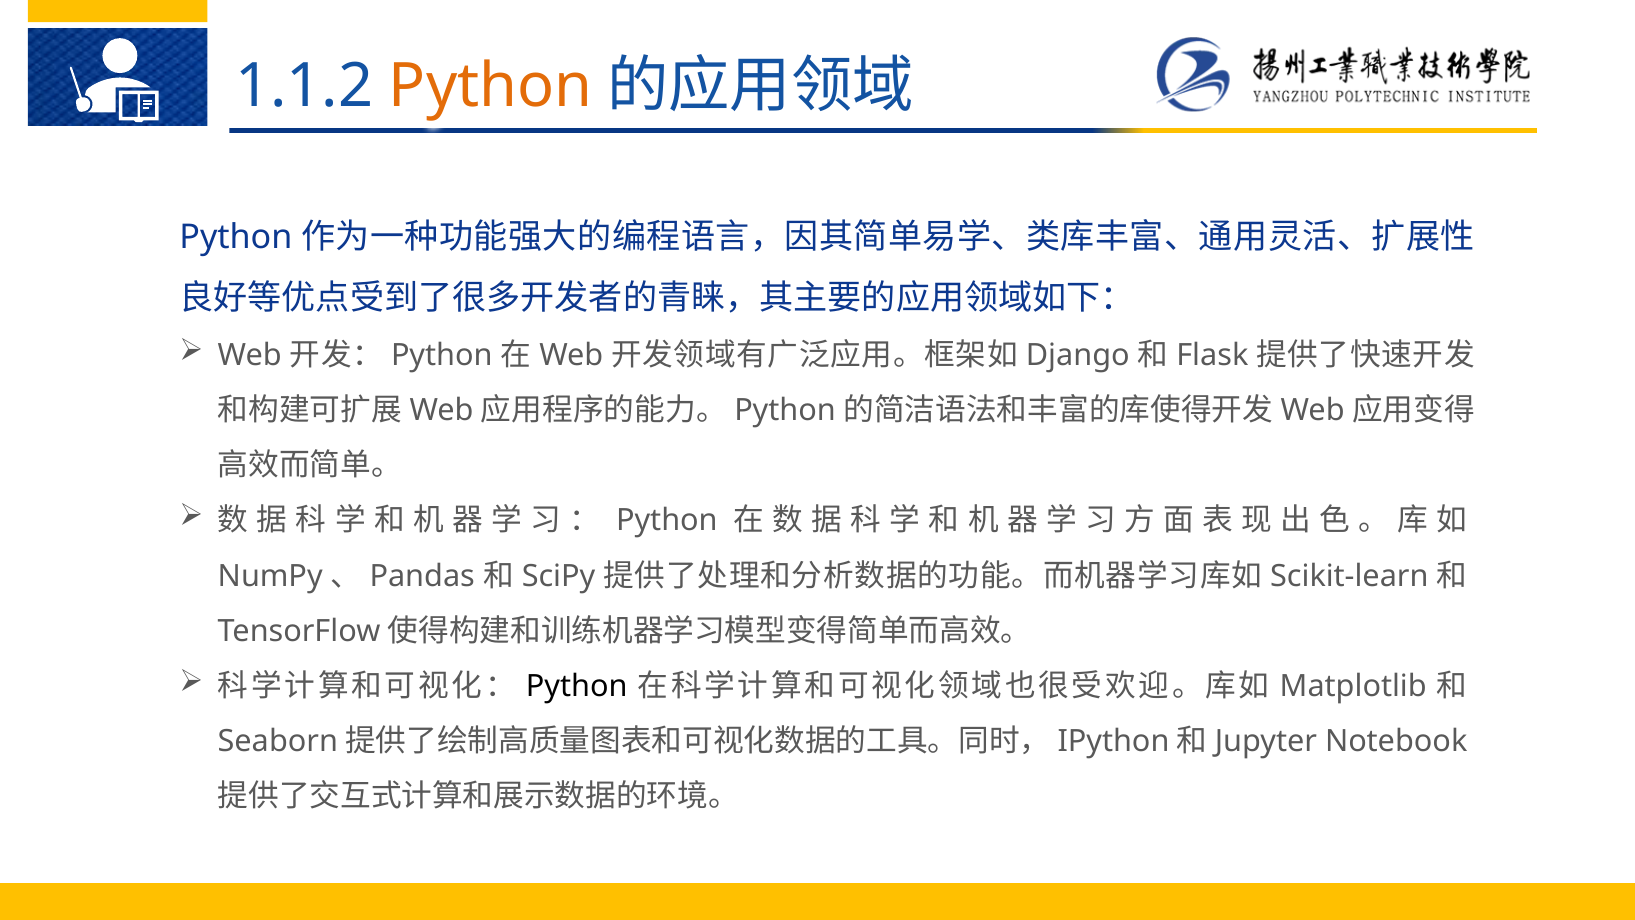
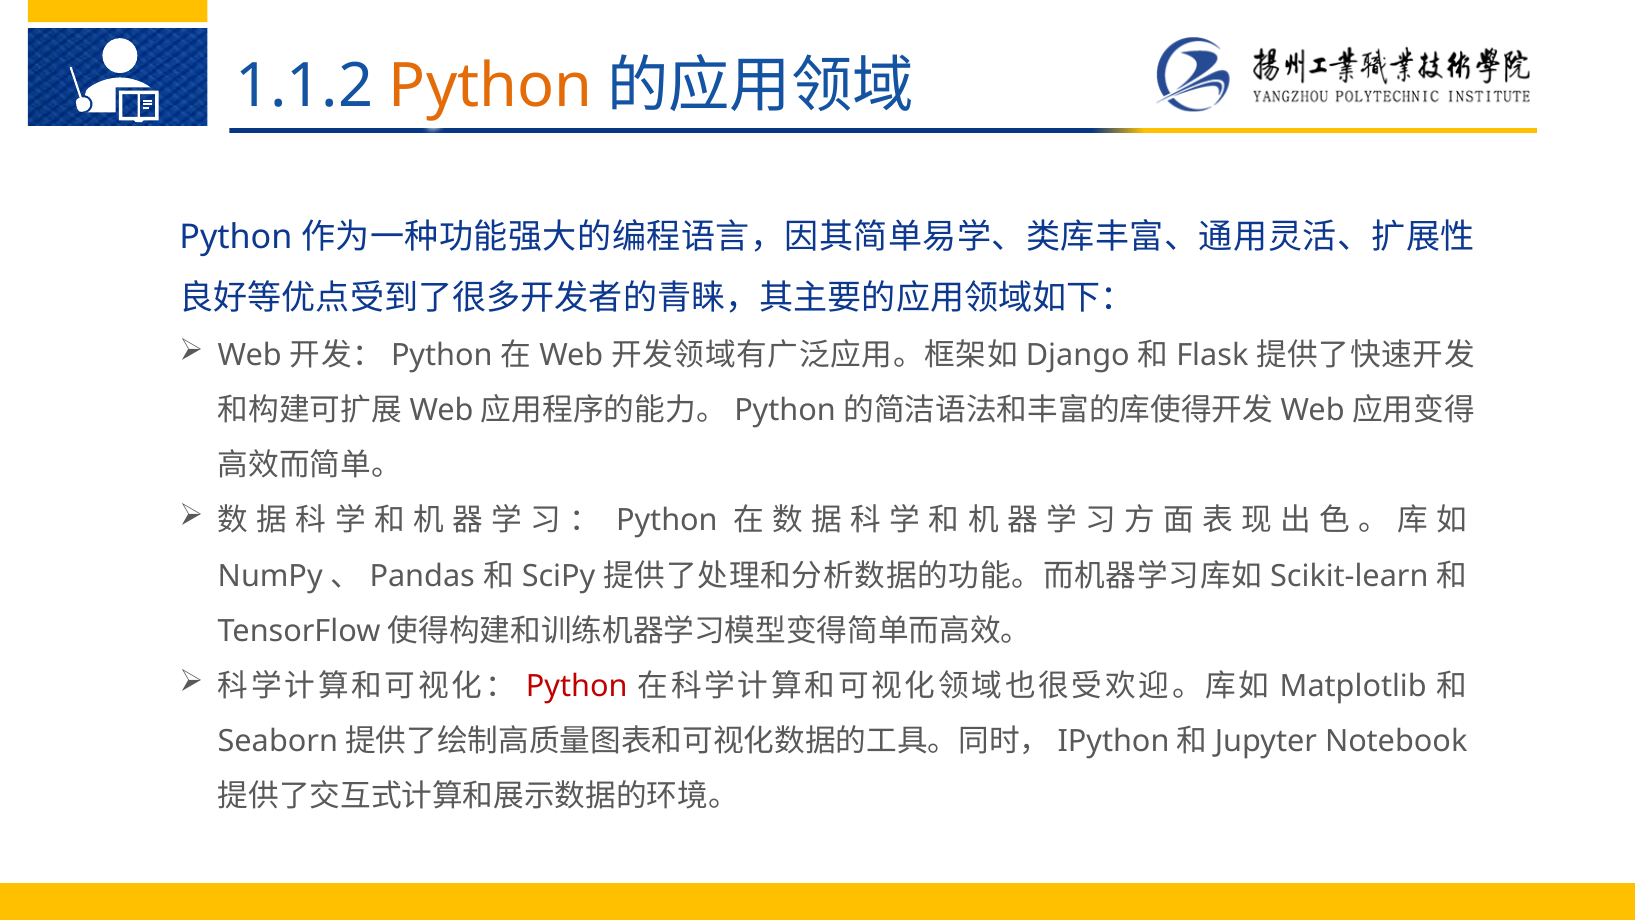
Python at (577, 686) colour: black -> red
